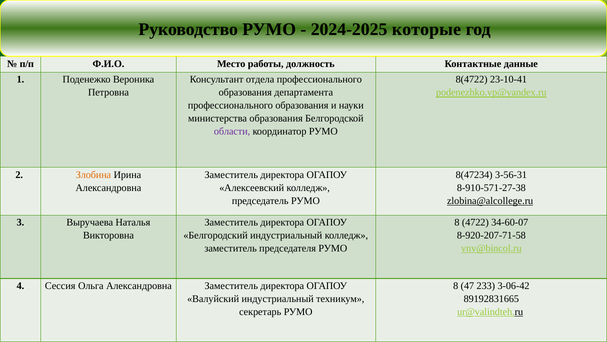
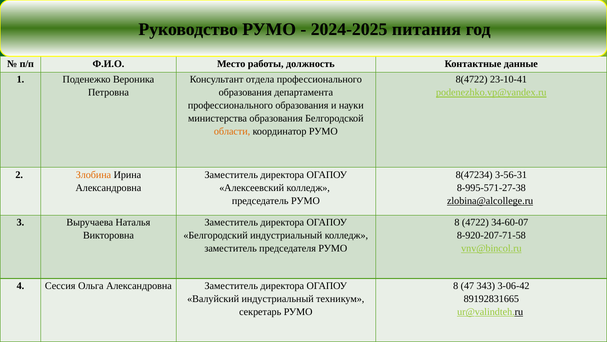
которые: которые -> питания
области colour: purple -> orange
8-910-571-27-38: 8-910-571-27-38 -> 8-995-571-27-38
233: 233 -> 343
